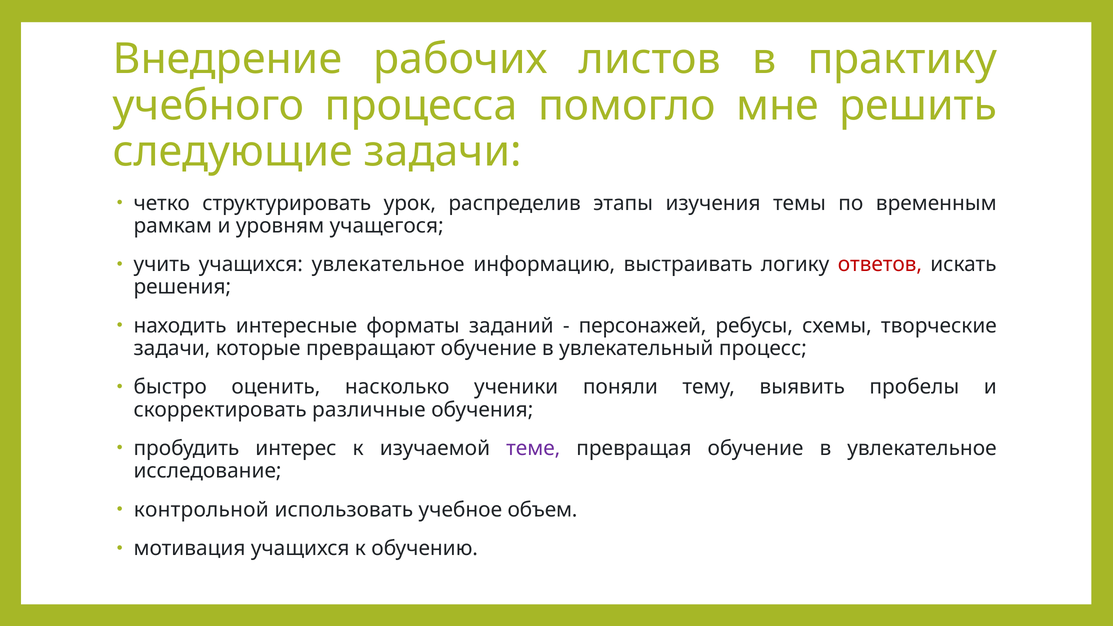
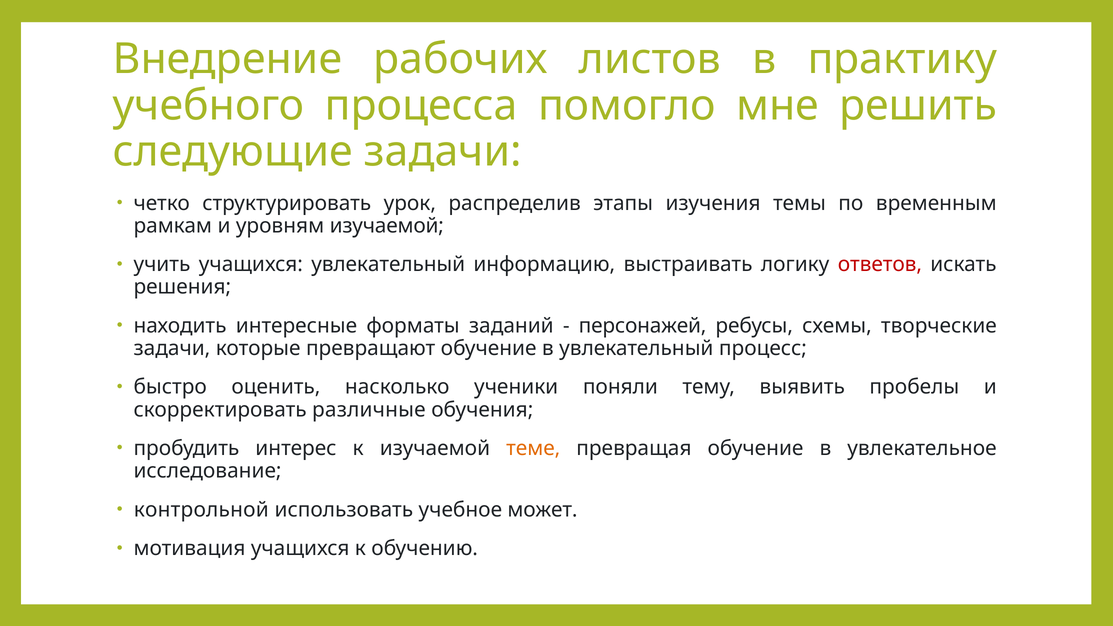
уровням учащегося: учащегося -> изучаемой
учащихся увлекательное: увлекательное -> увлекательный
теме colour: purple -> orange
объем: объем -> может
